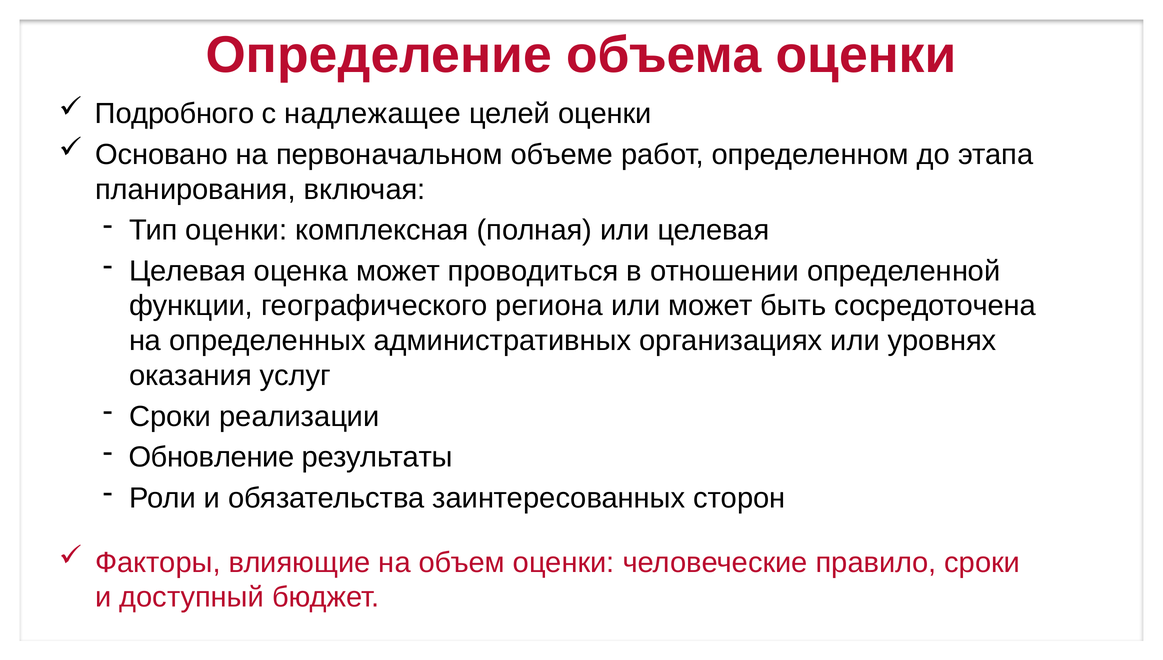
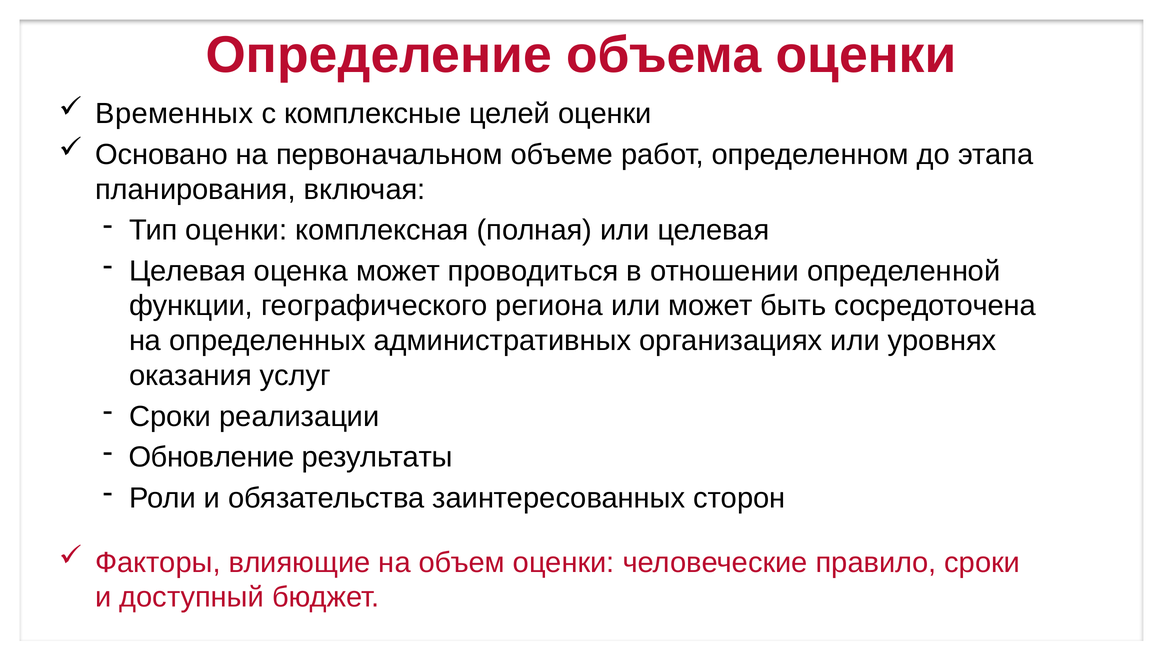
Подробного: Подробного -> Временных
надлежащее: надлежащее -> комплексные
